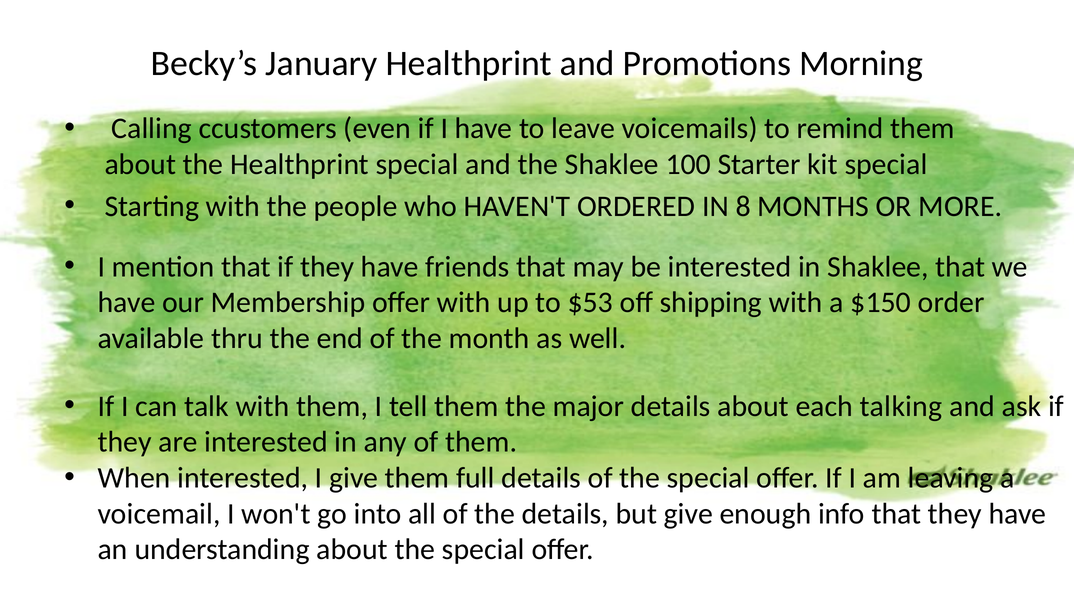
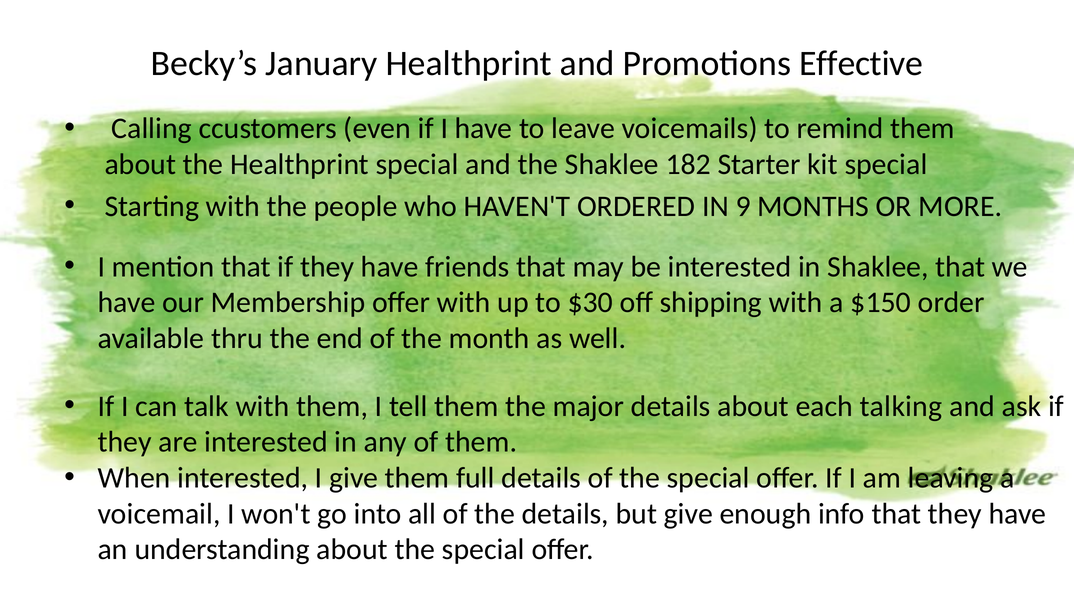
Morning: Morning -> Effective
100: 100 -> 182
8: 8 -> 9
$53: $53 -> $30
